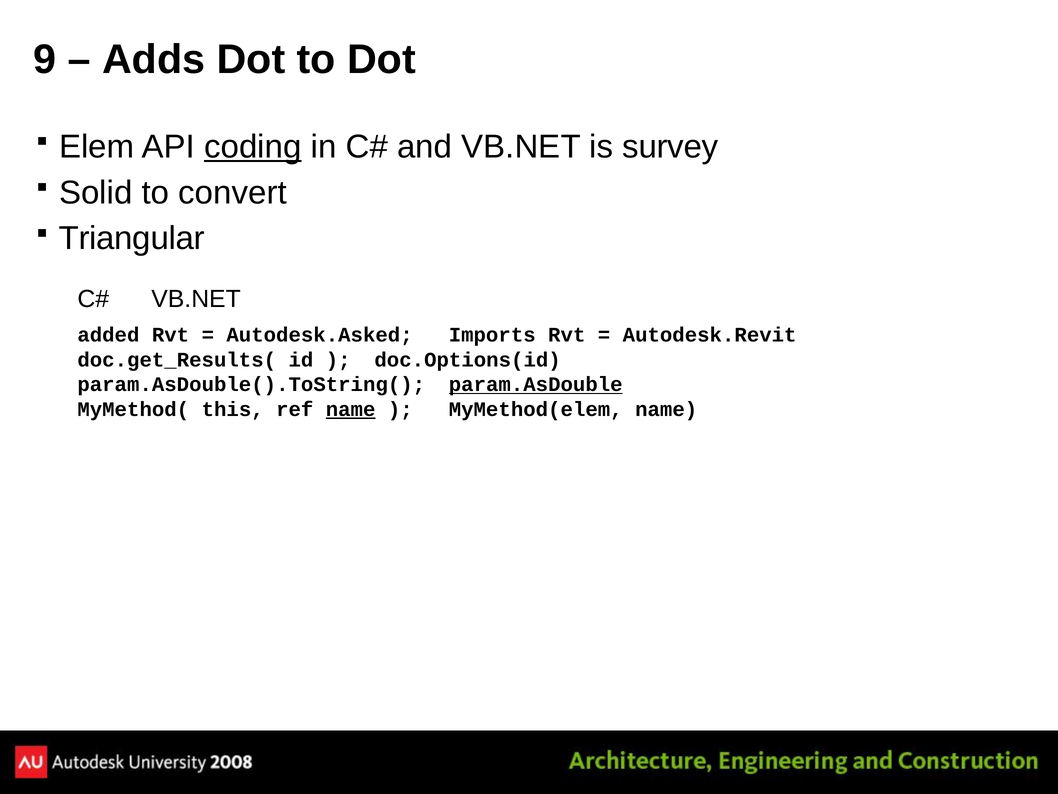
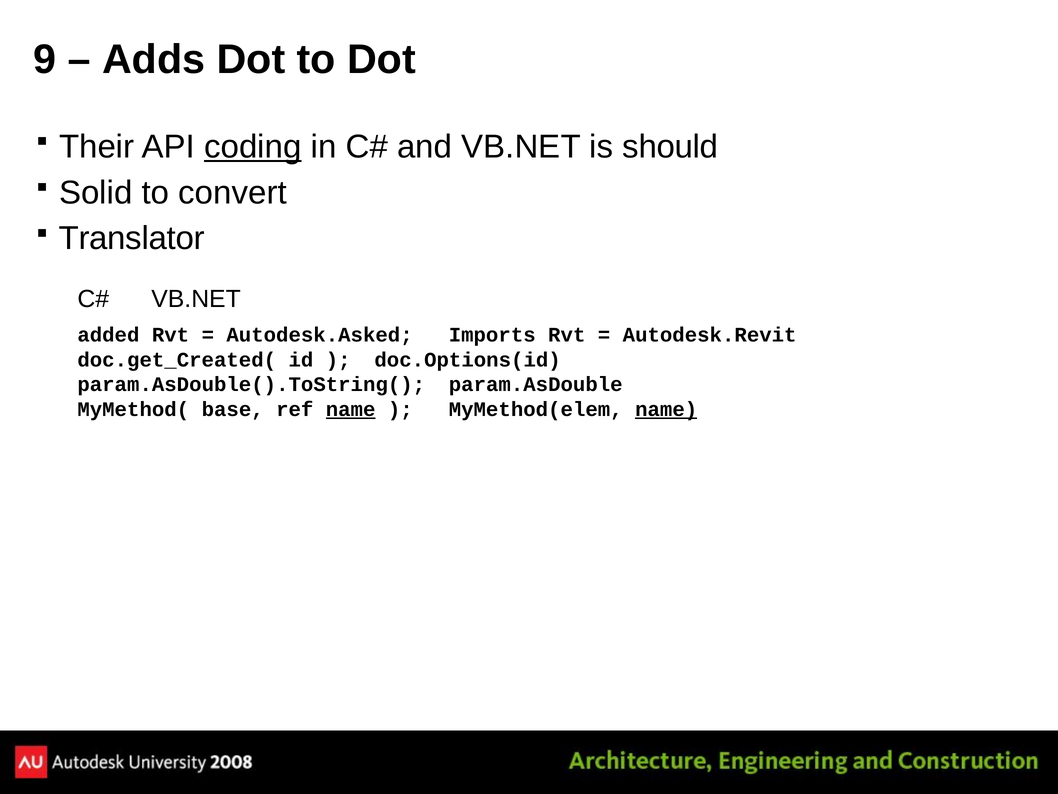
Elem: Elem -> Their
survey: survey -> should
Triangular: Triangular -> Translator
doc.get_Results(: doc.get_Results( -> doc.get_Created(
param.AsDouble underline: present -> none
this: this -> base
name at (666, 409) underline: none -> present
